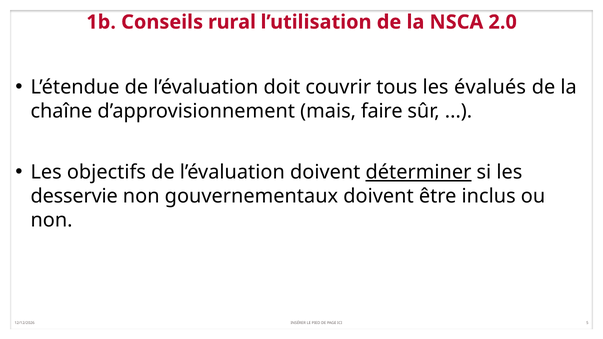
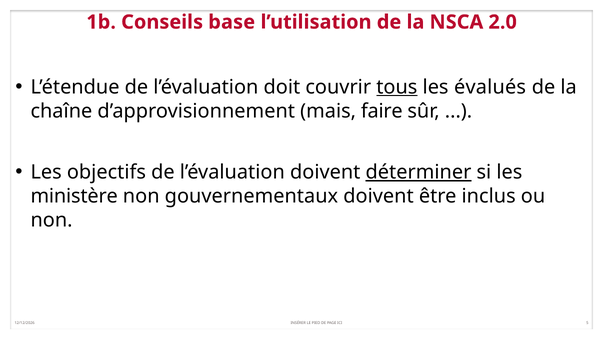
rural: rural -> base
tous underline: none -> present
desservie: desservie -> ministère
